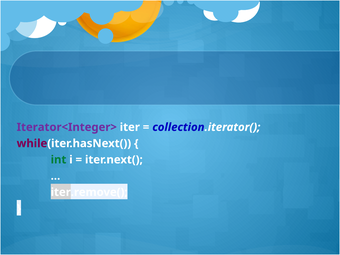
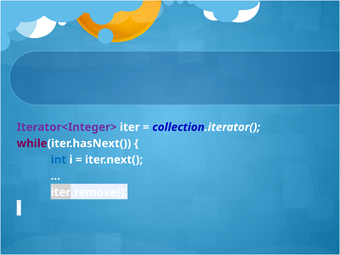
int colour: green -> blue
